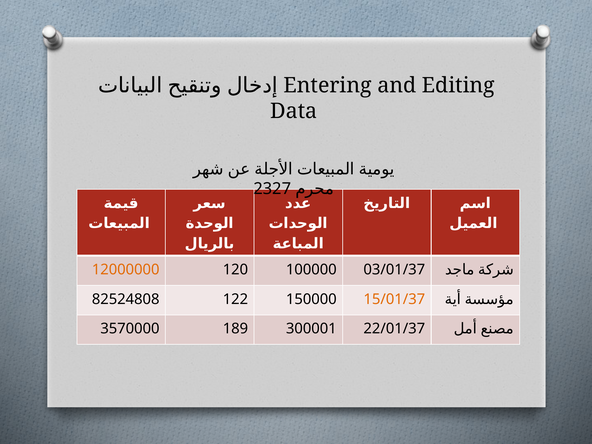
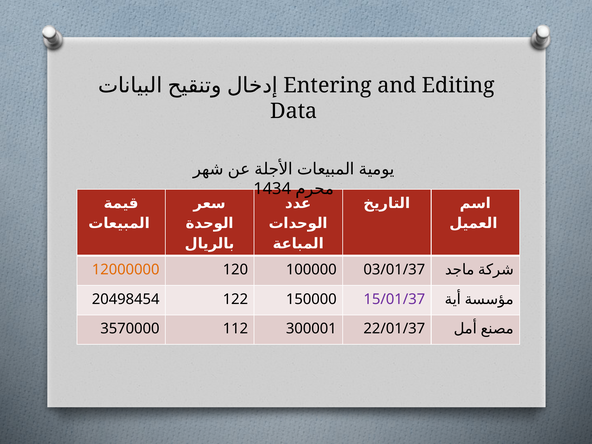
2327: 2327 -> 1434
82524808: 82524808 -> 20498454
15/01/37 colour: orange -> purple
189: 189 -> 112
